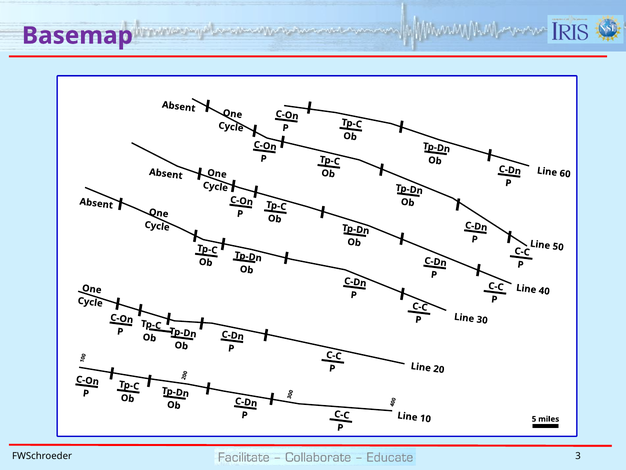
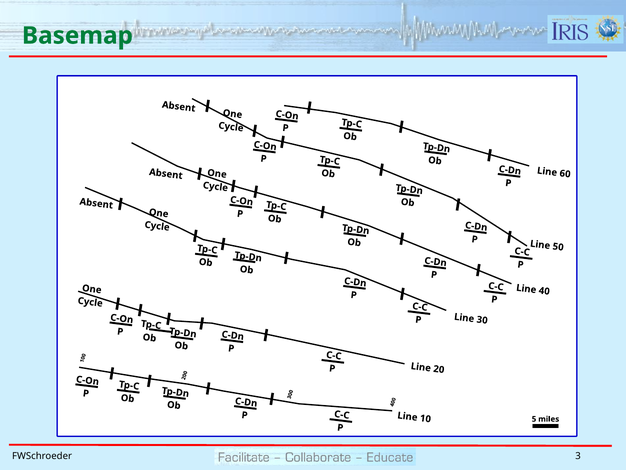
Basemap colour: purple -> green
